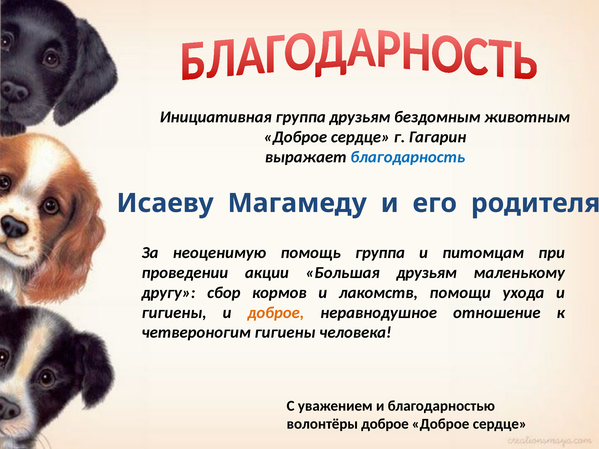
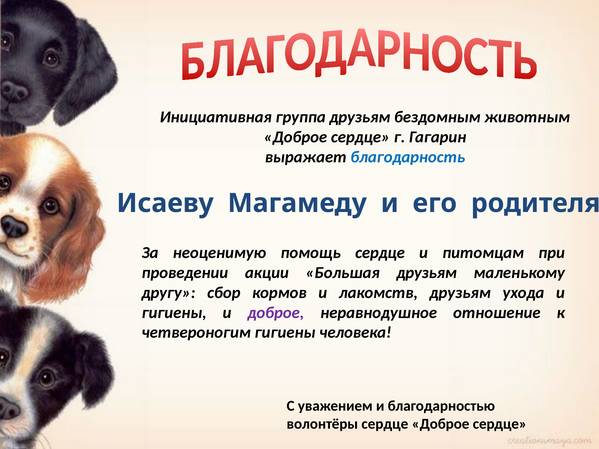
помощь группа: группа -> сердце
лакомств помощи: помощи -> друзьям
доброе at (276, 313) colour: orange -> purple
волонтёры доброе: доброе -> сердце
